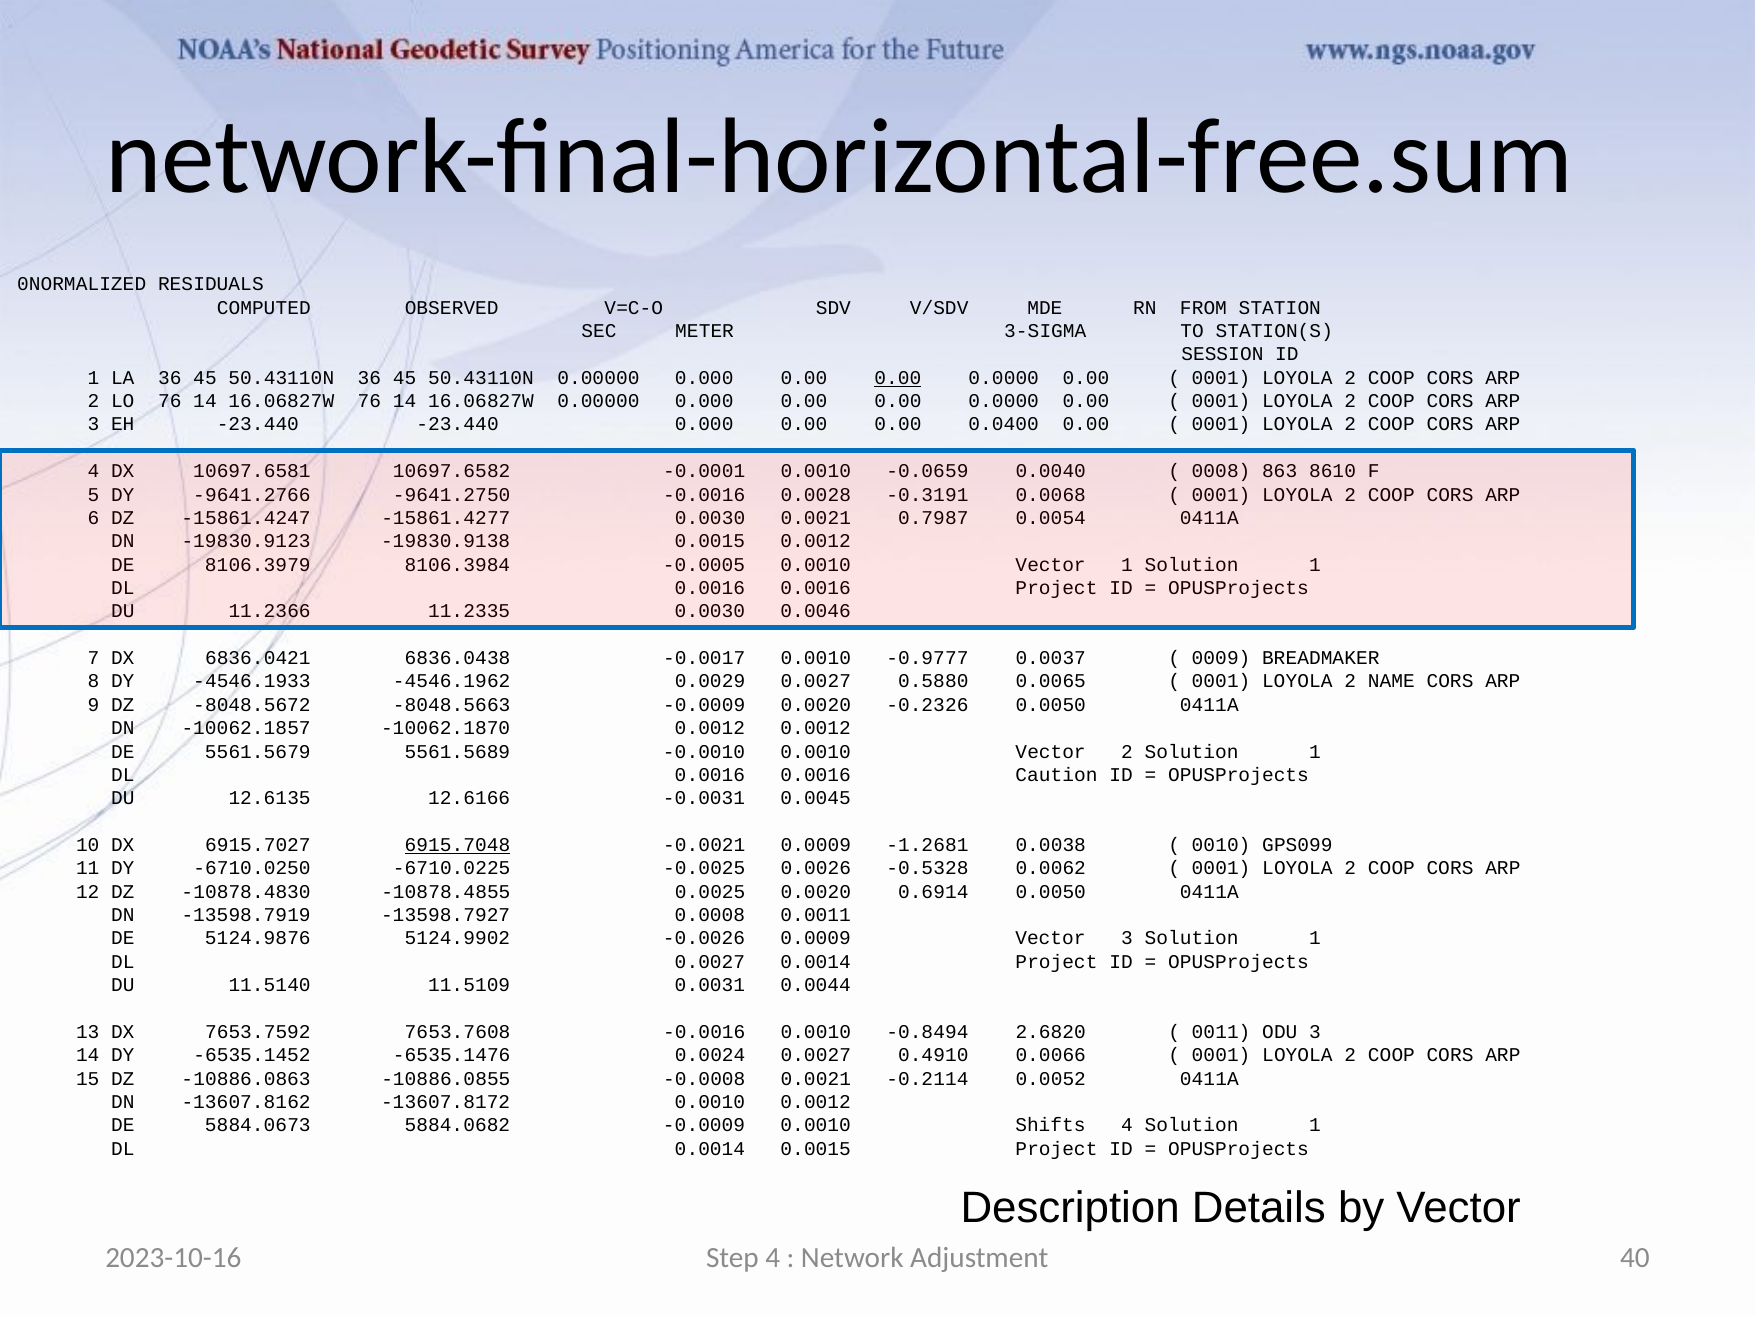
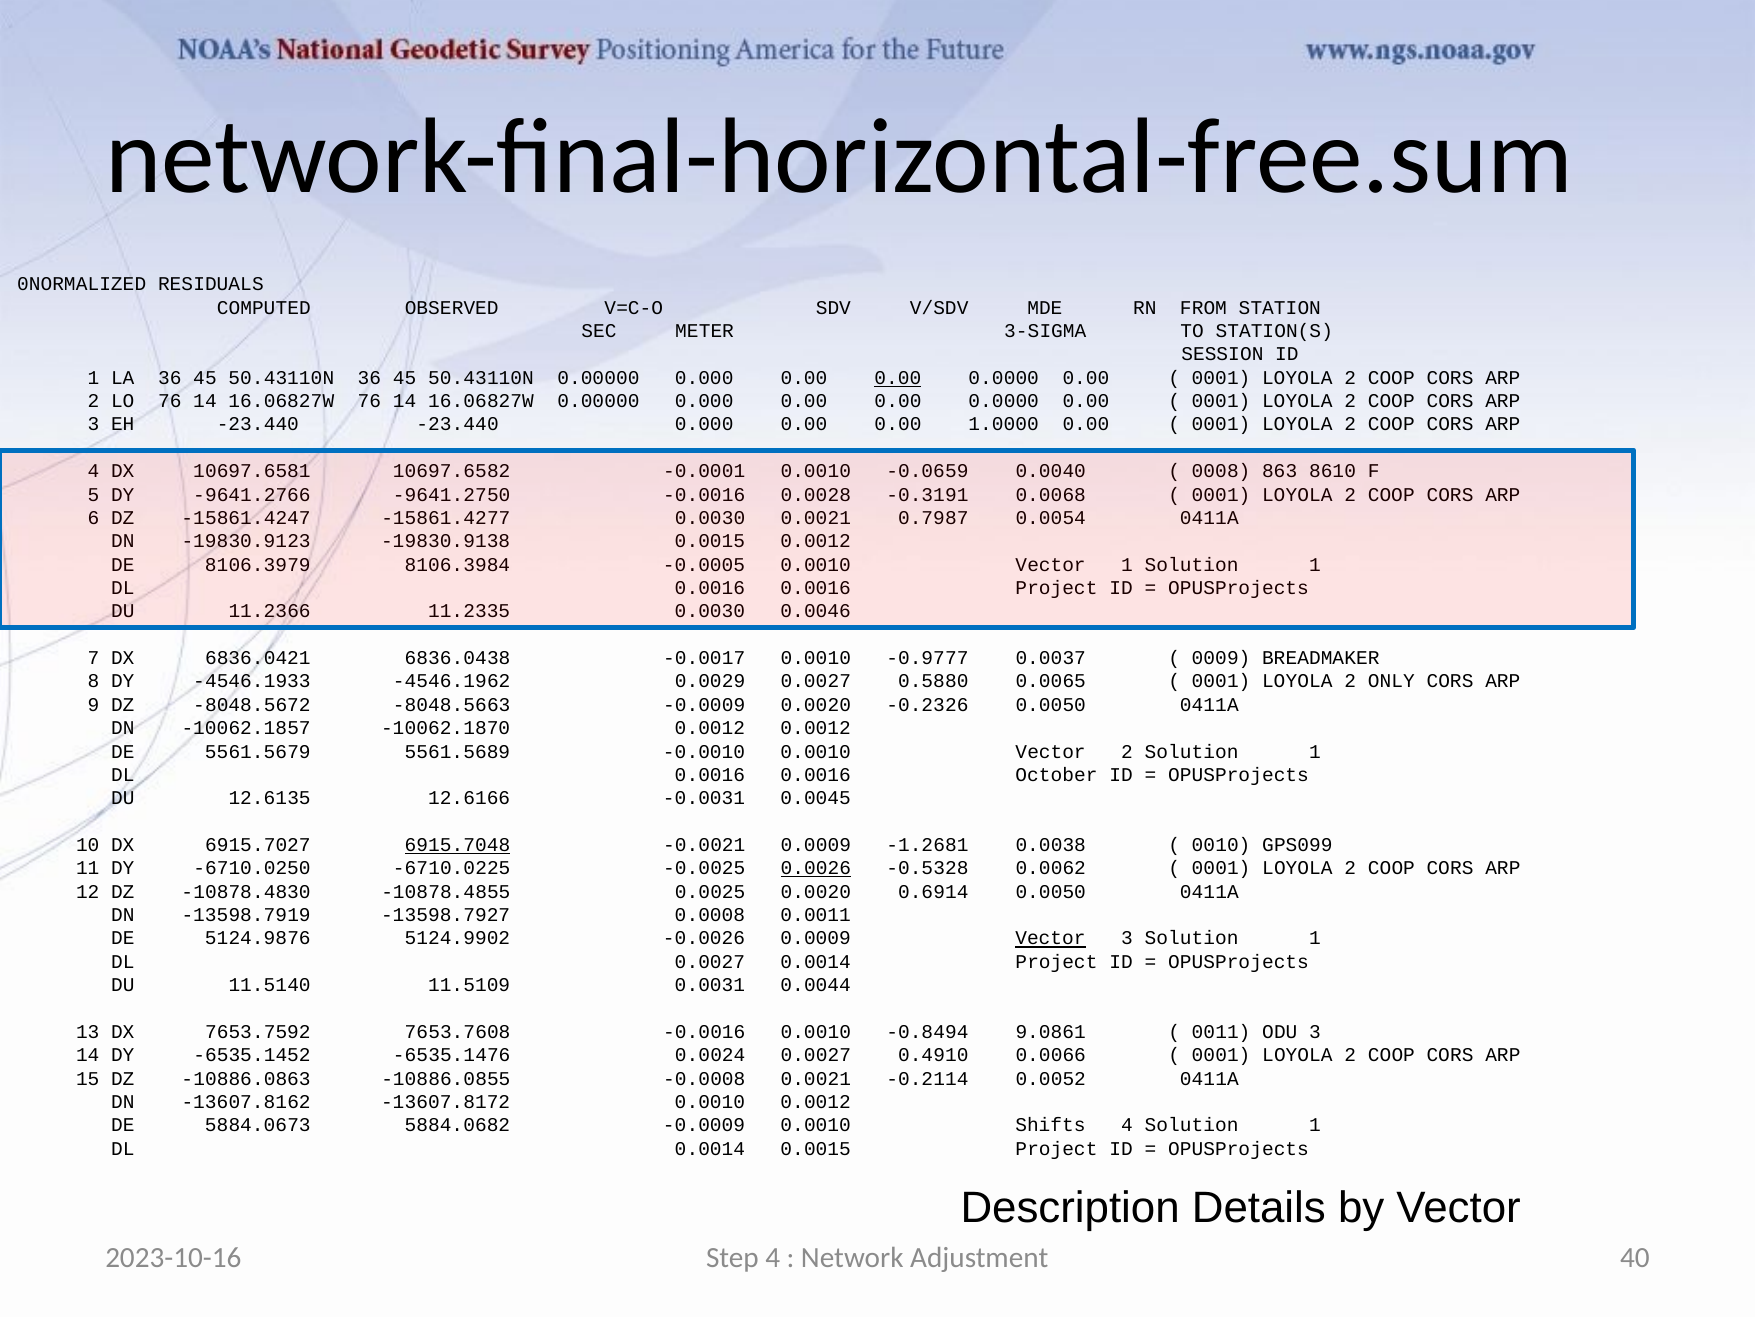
0.0400: 0.0400 -> 1.0000
NAME: NAME -> ONLY
Caution: Caution -> October
0.0026 underline: none -> present
Vector at (1050, 938) underline: none -> present
2.6820: 2.6820 -> 9.0861
